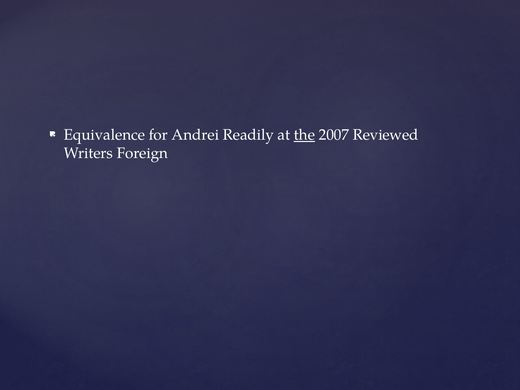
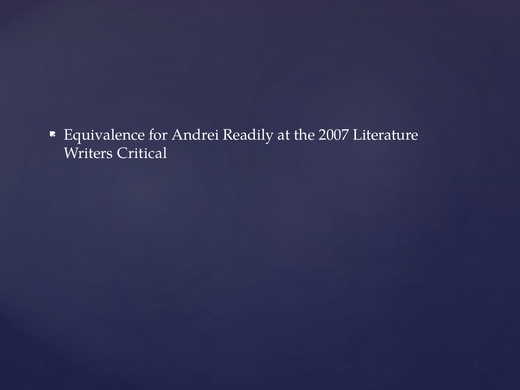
the underline: present -> none
Reviewed: Reviewed -> Literature
Foreign: Foreign -> Critical
